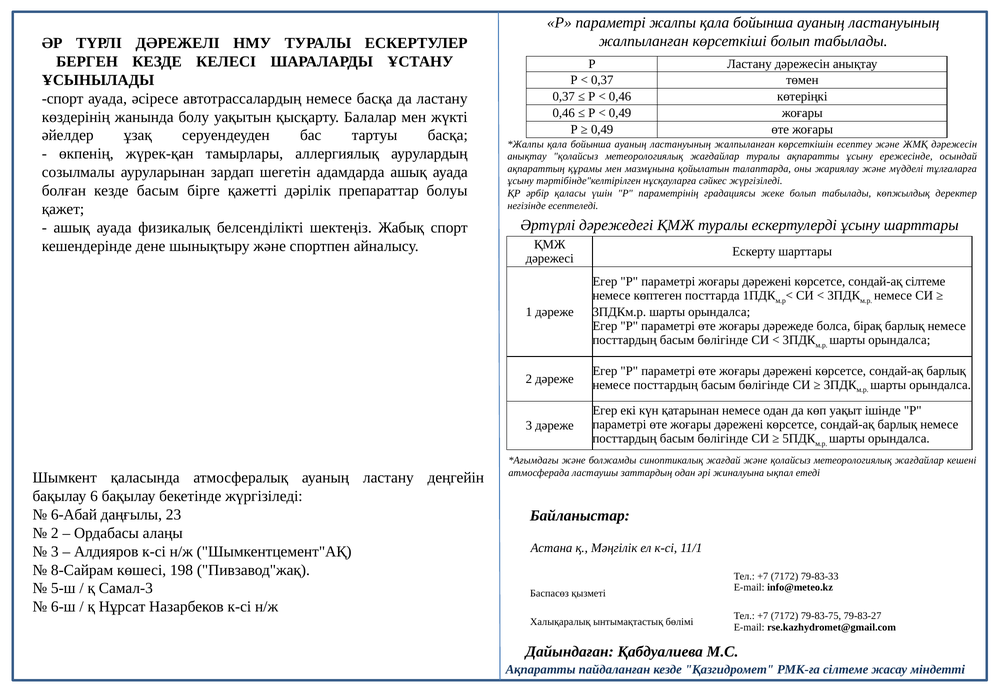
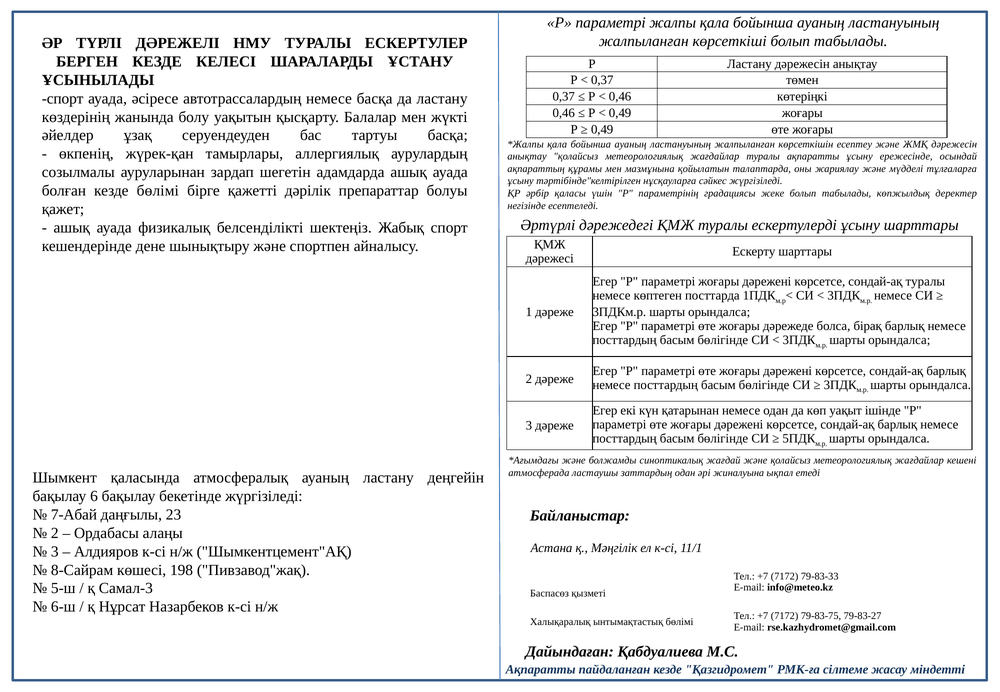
кезде басым: басым -> бөлімі
сондай-ақ сілтеме: сілтеме -> туралы
6-Абай: 6-Абай -> 7-Абай
